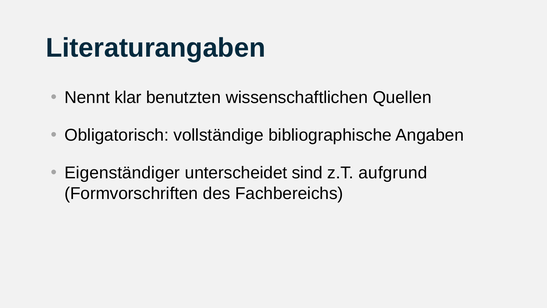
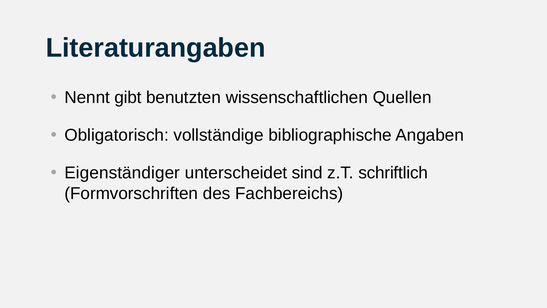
klar: klar -> gibt
aufgrund: aufgrund -> schriftlich
